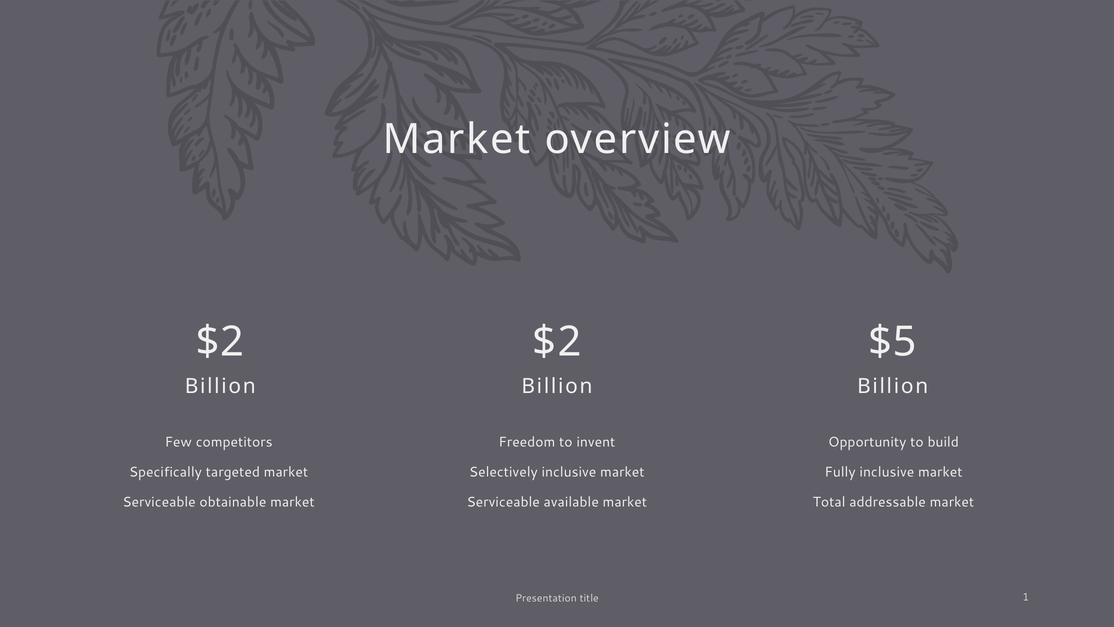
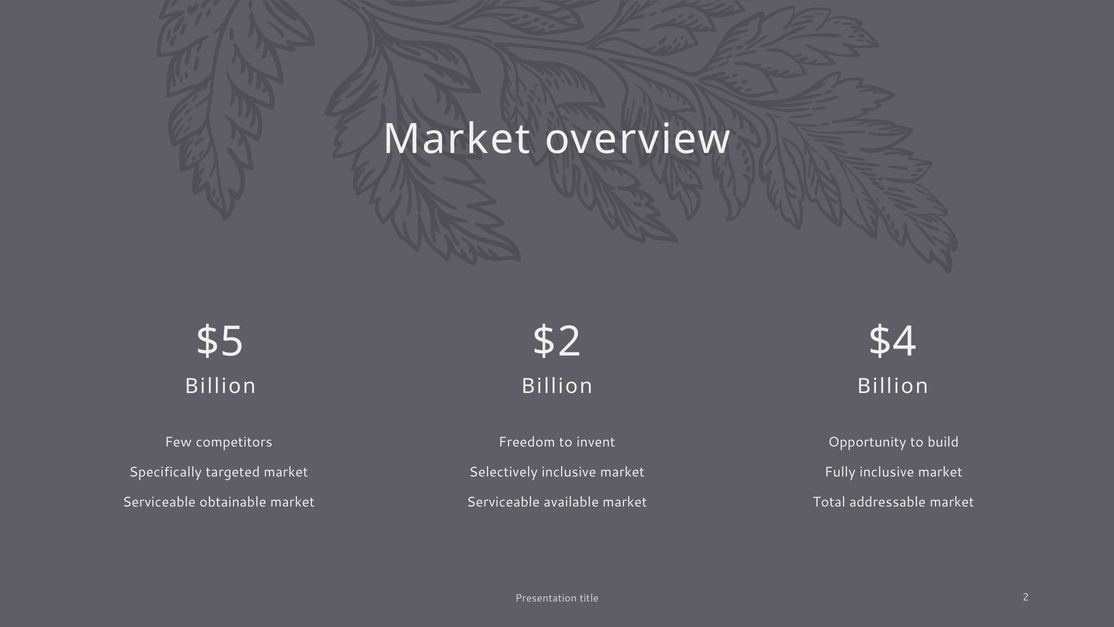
$2 at (220, 342): $2 -> $5
$5: $5 -> $4
1: 1 -> 2
